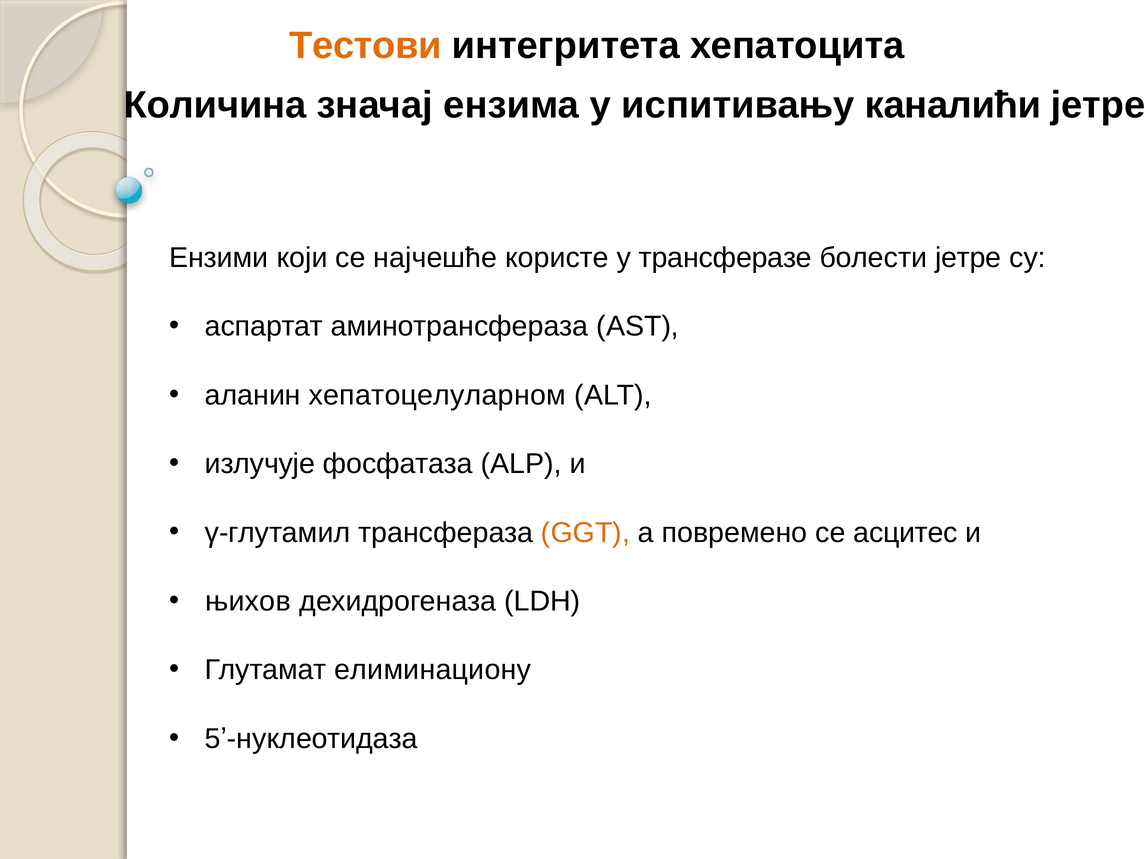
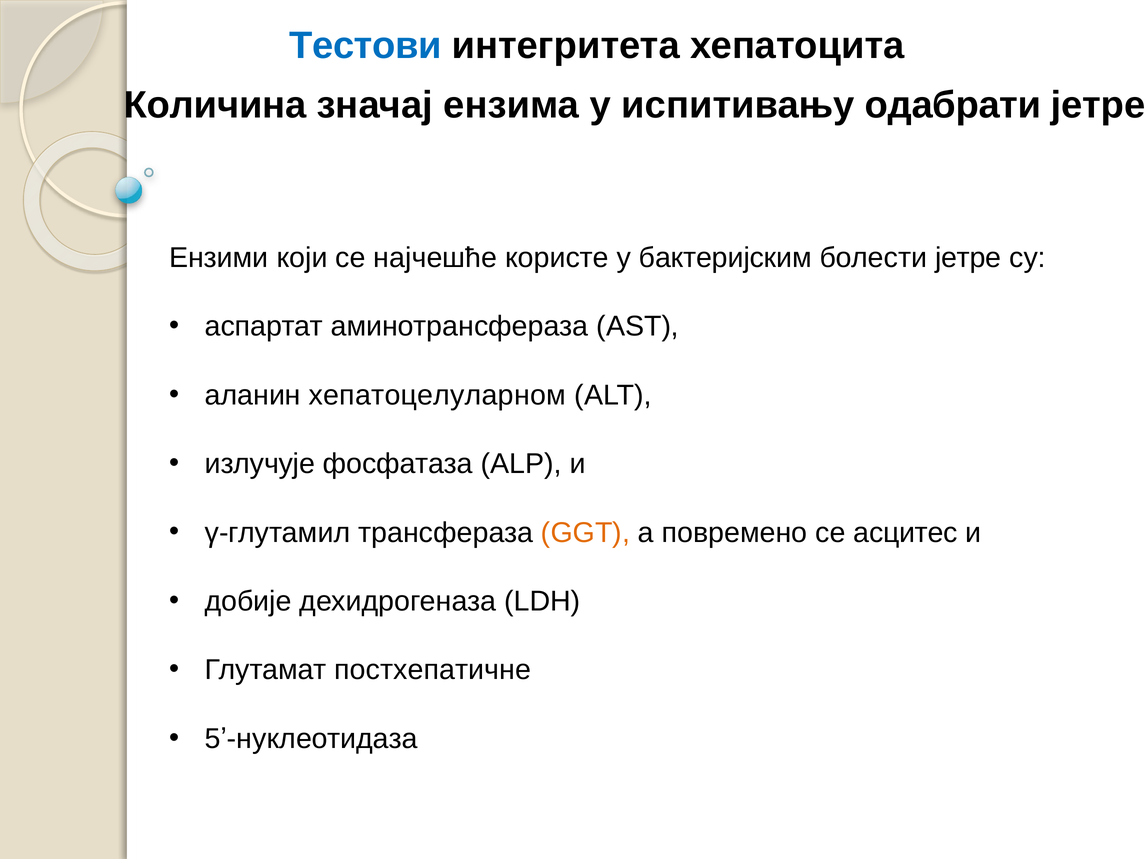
Тестови colour: orange -> blue
каналићи: каналићи -> одабрати
трансферазе: трансферазе -> бактеријским
њихов: њихов -> добије
елиминациону: елиминациону -> постхепатичне
